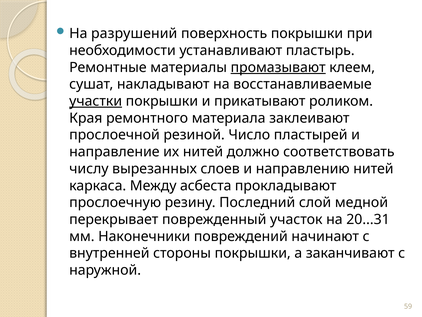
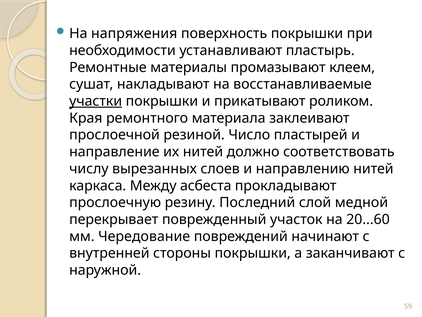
разрушений: разрушений -> напряжения
промазывают underline: present -> none
20...31: 20...31 -> 20...60
Наконечники: Наконечники -> Чередование
